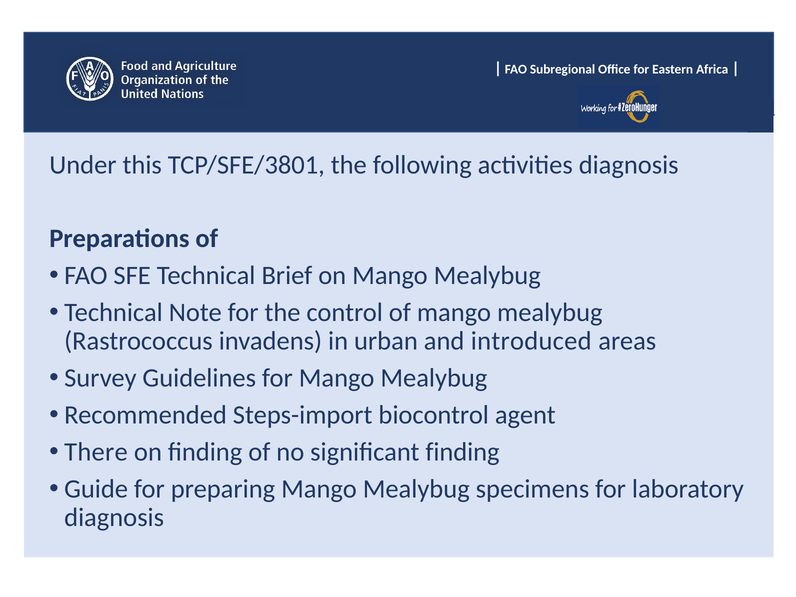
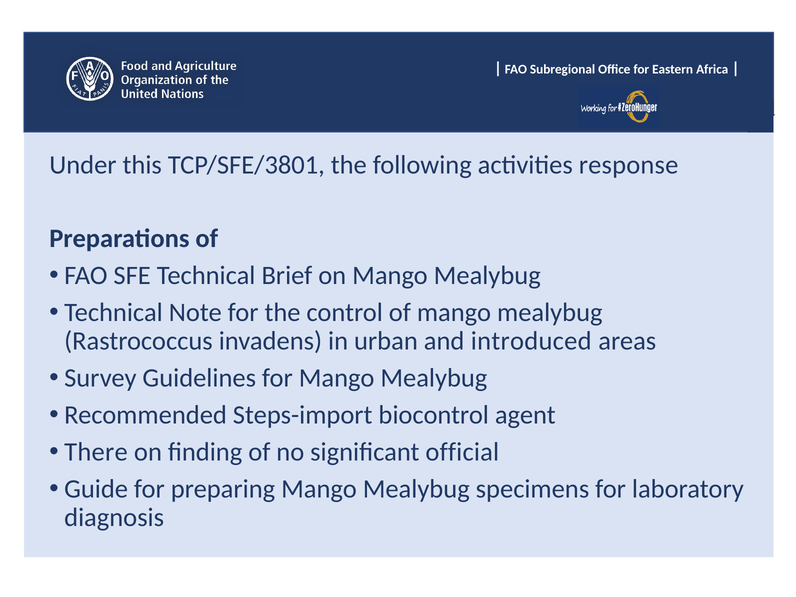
activities diagnosis: diagnosis -> response
significant finding: finding -> official
